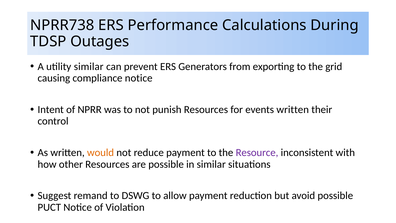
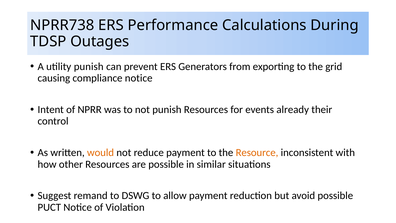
utility similar: similar -> punish
events written: written -> already
Resource colour: purple -> orange
